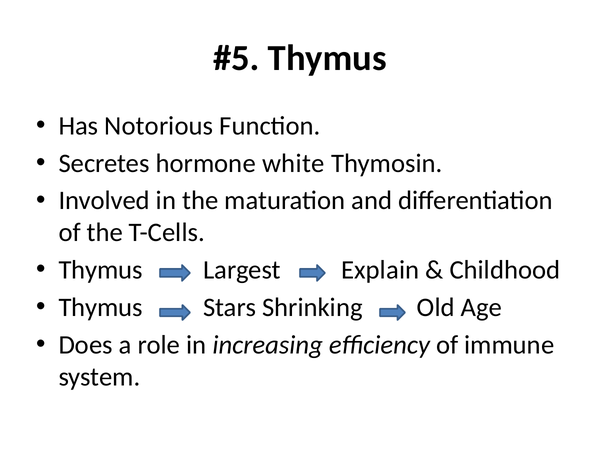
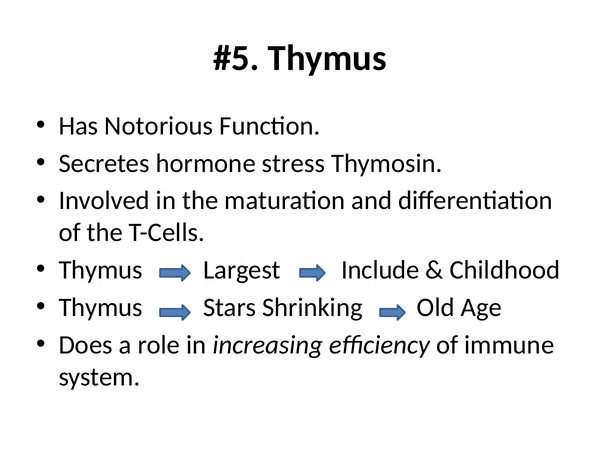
white: white -> stress
Explain: Explain -> Include
